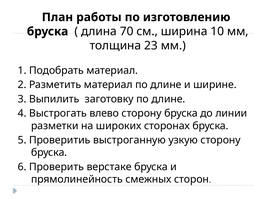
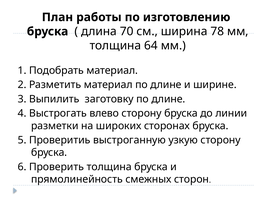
10: 10 -> 78
23: 23 -> 64
Проверить верстаке: верстаке -> толщина
